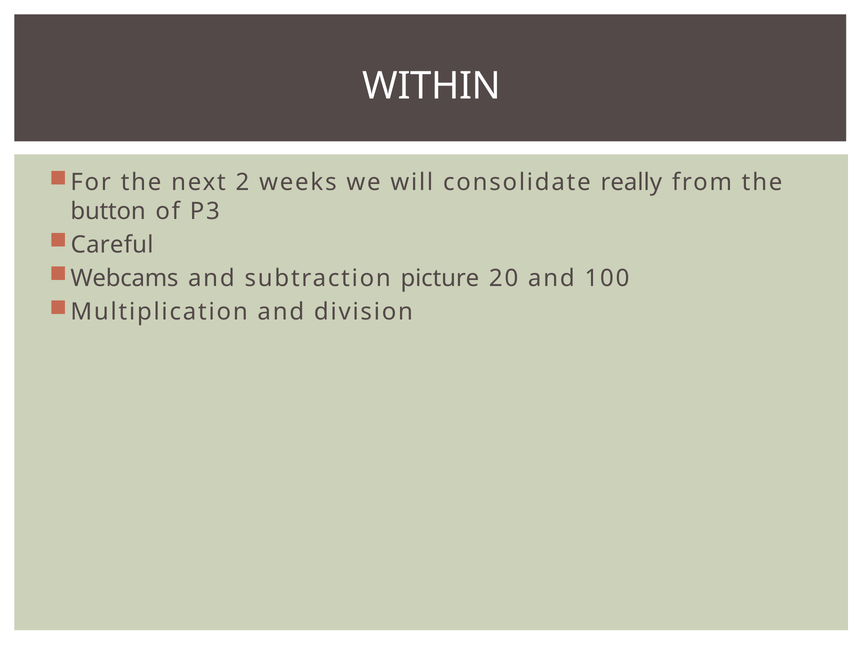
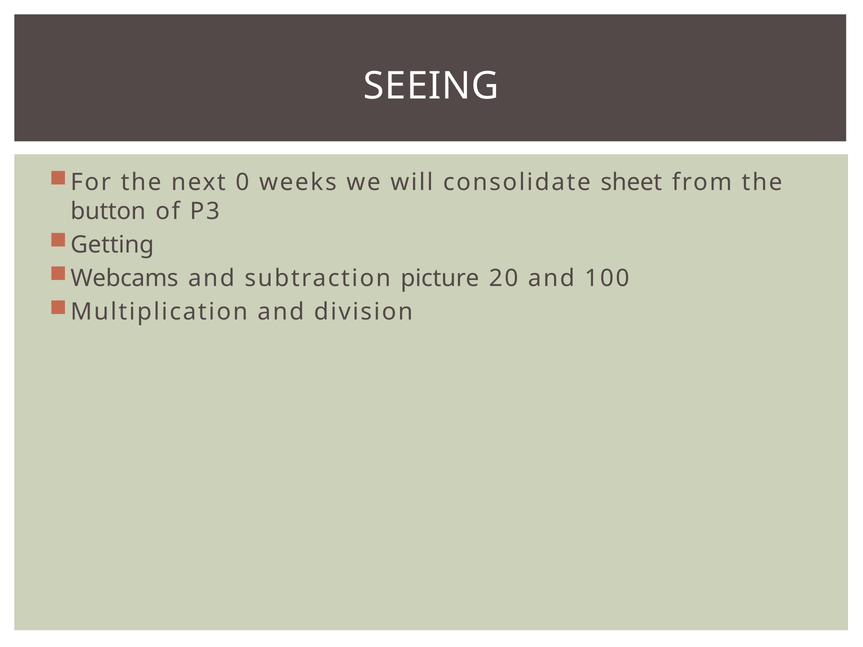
WITHIN: WITHIN -> SEEING
2: 2 -> 0
really: really -> sheet
Careful: Careful -> Getting
